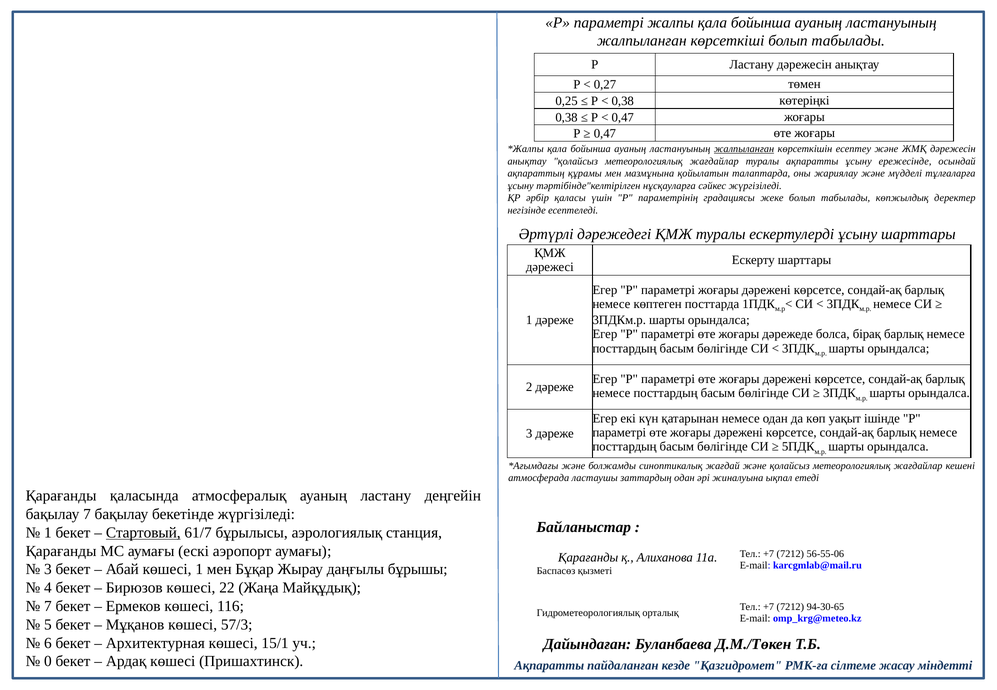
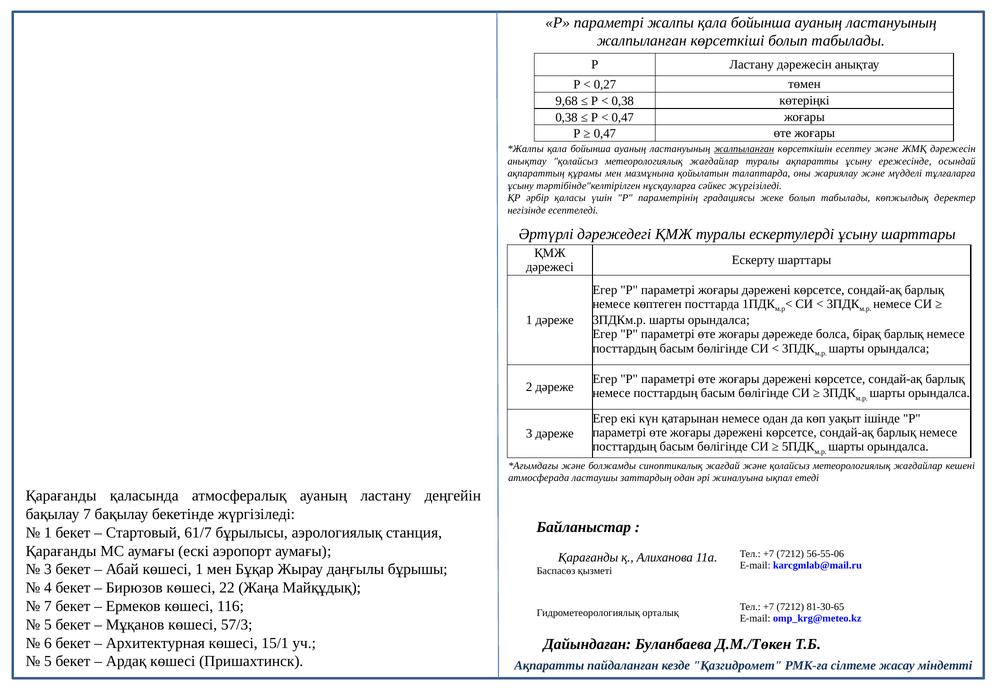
0,25: 0,25 -> 9,68
Стартовый underline: present -> none
94-30-65: 94-30-65 -> 81-30-65
0 at (48, 662): 0 -> 5
